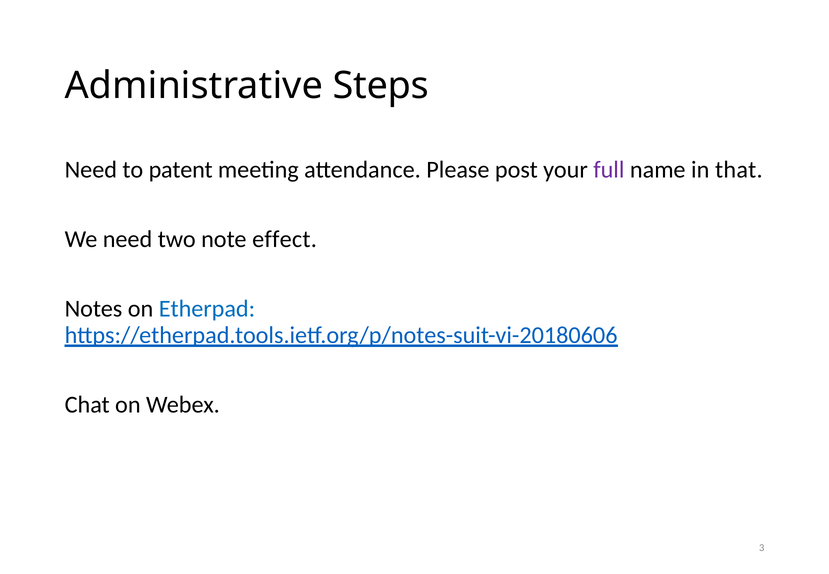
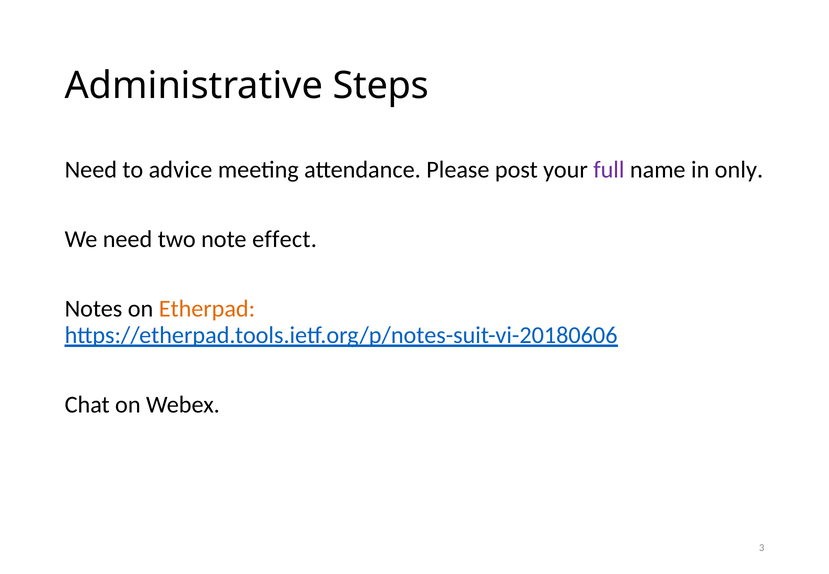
patent: patent -> advice
that: that -> only
Etherpad colour: blue -> orange
